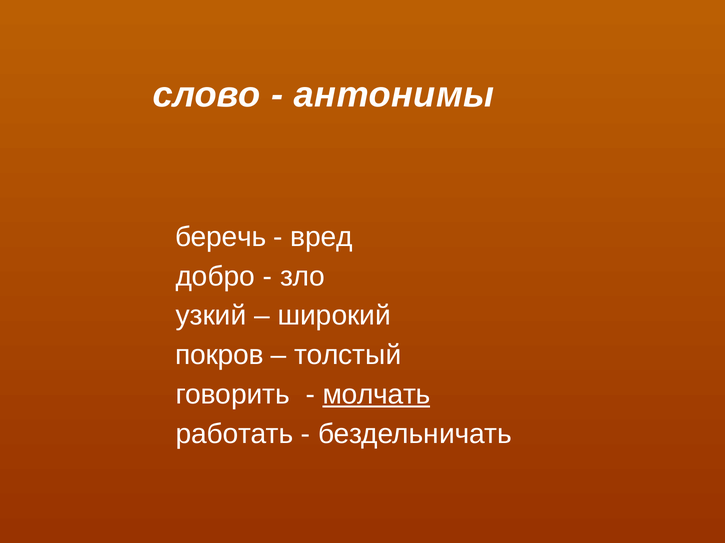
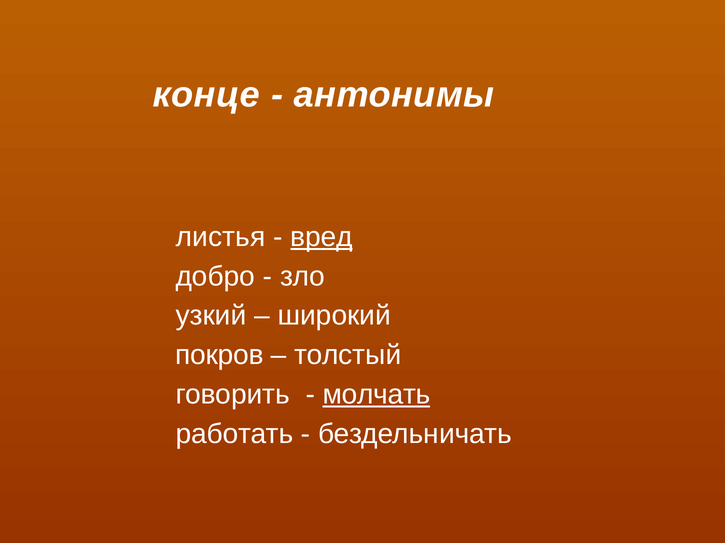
слово: слово -> конце
беречь: беречь -> листья
вред underline: none -> present
